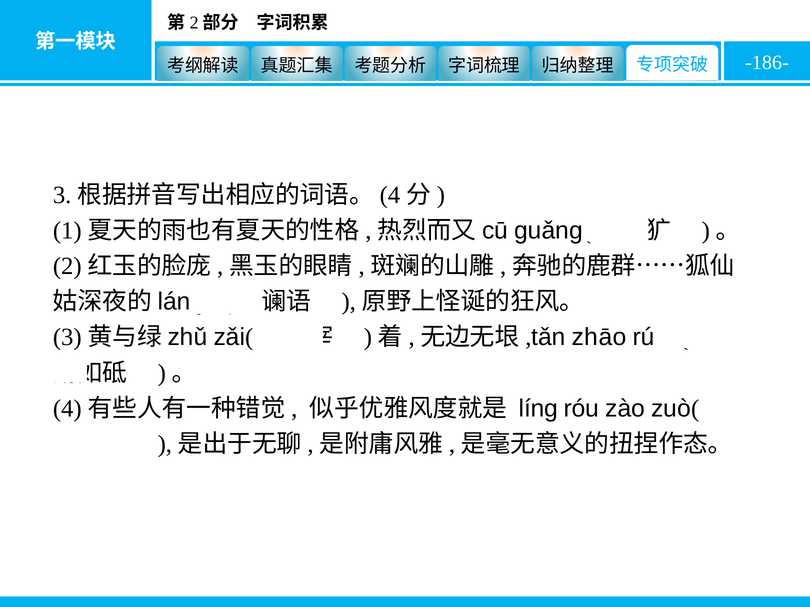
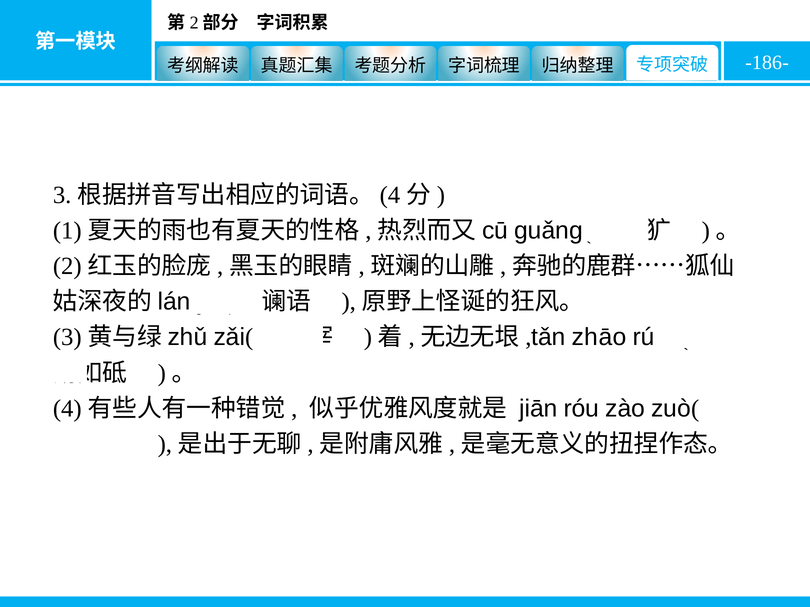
líng: líng -> jiān
